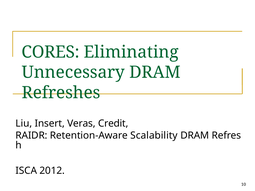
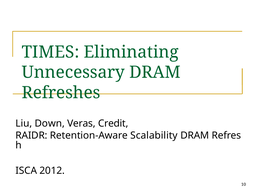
CORES: CORES -> TIMES
Insert: Insert -> Down
